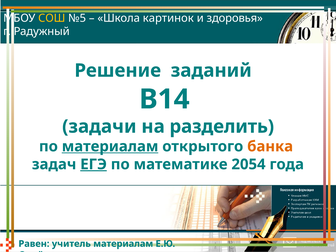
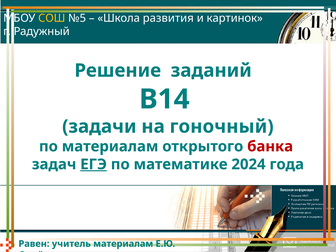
картинок: картинок -> развития
здоровья: здоровья -> картинок
разделить: разделить -> гоночный
материалам at (110, 146) underline: present -> none
банка colour: orange -> red
2054: 2054 -> 2024
